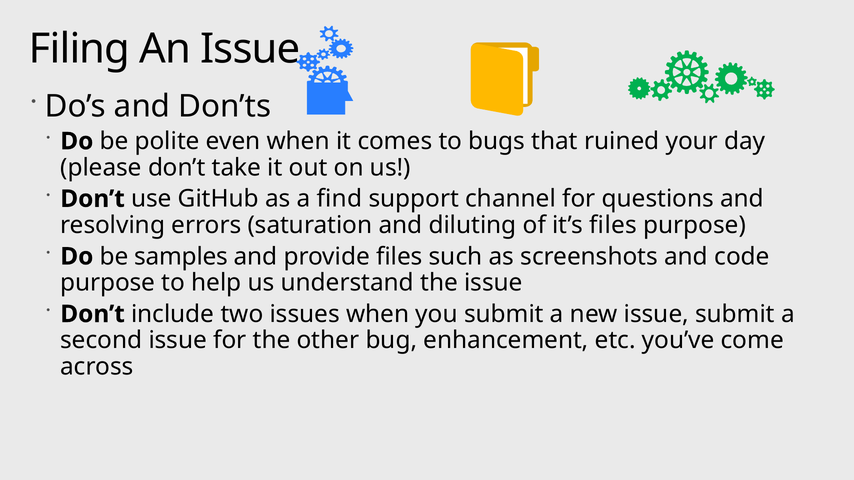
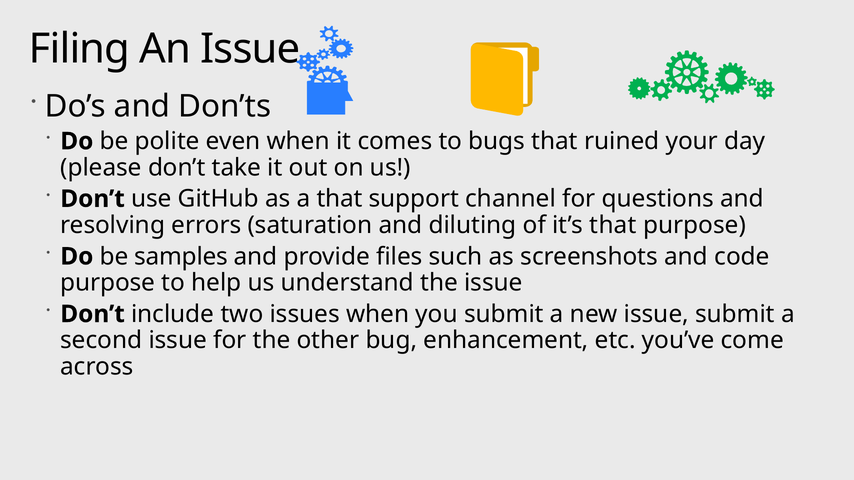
a find: find -> that
it’s files: files -> that
